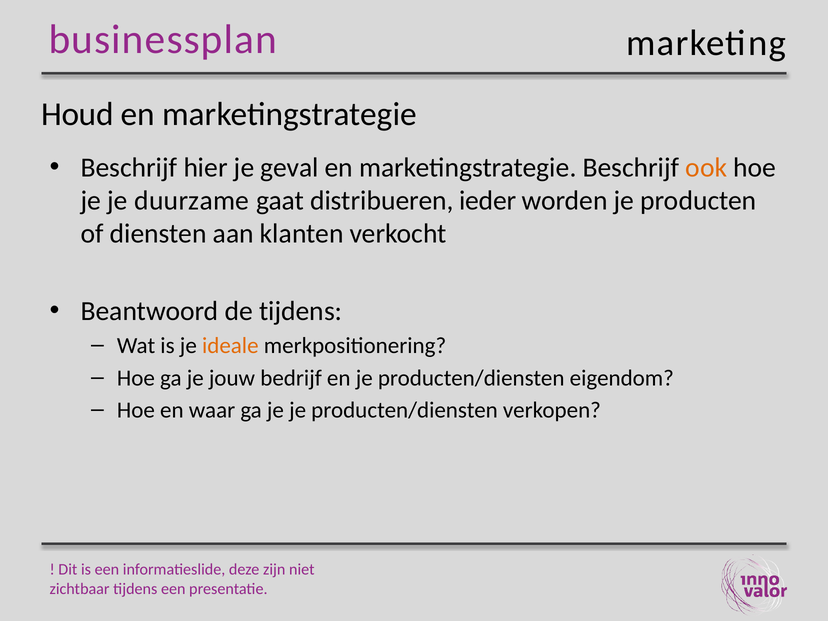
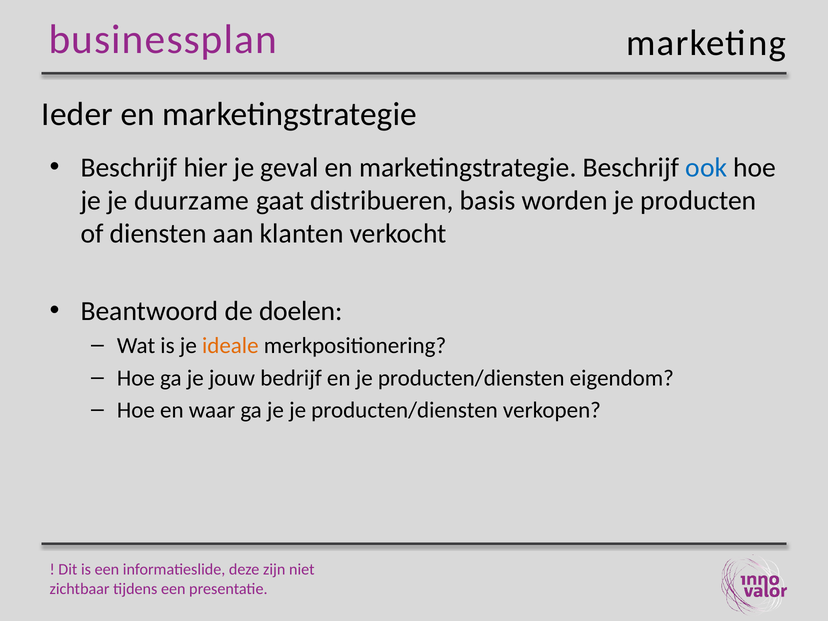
Houd: Houd -> Ieder
ook colour: orange -> blue
ieder: ieder -> basis
de tijdens: tijdens -> doelen
